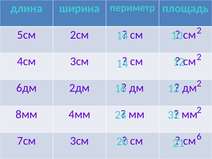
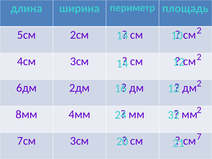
6: 6 -> 7
